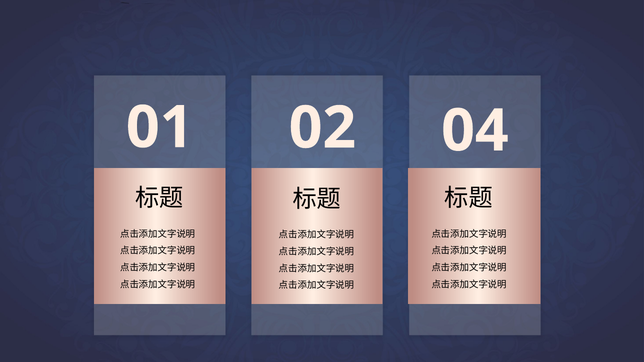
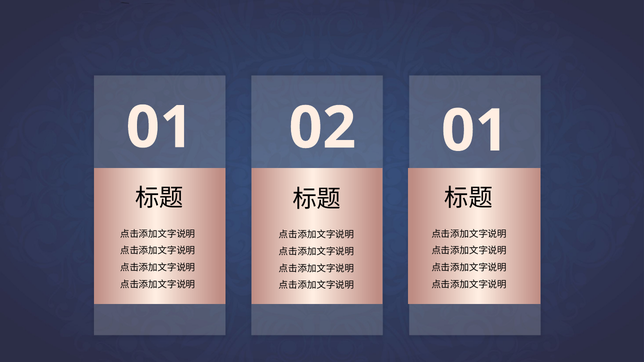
02 04: 04 -> 01
